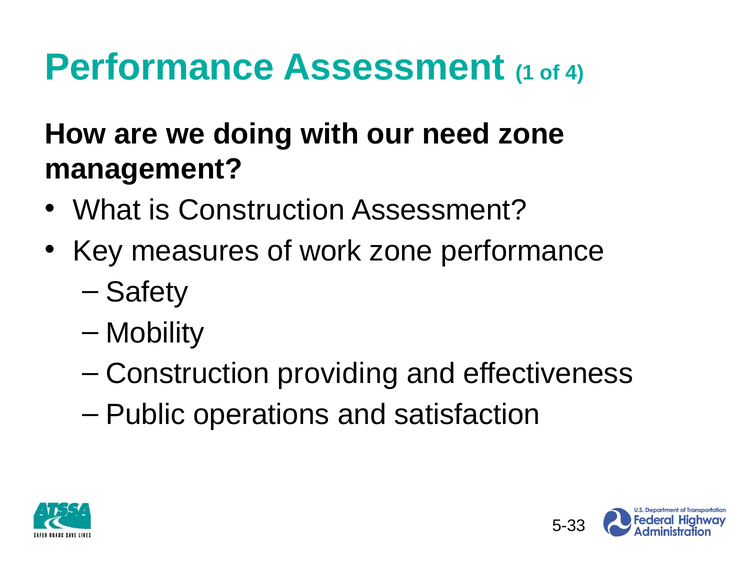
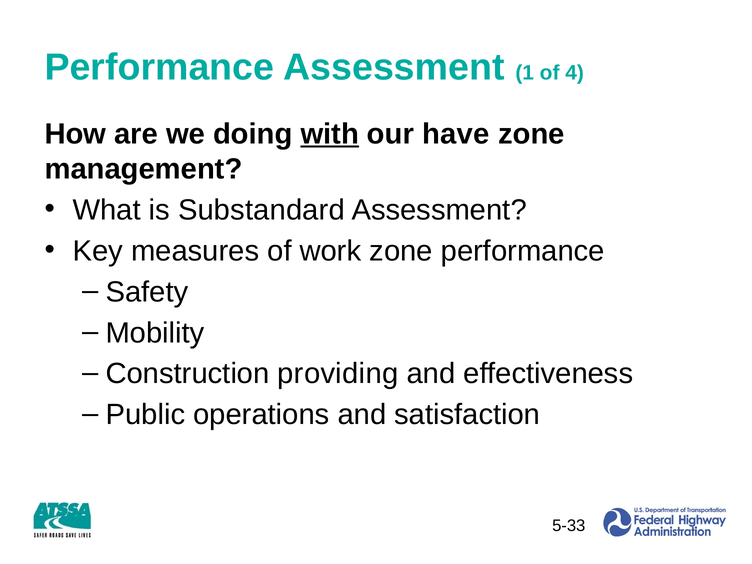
with underline: none -> present
need: need -> have
is Construction: Construction -> Substandard
